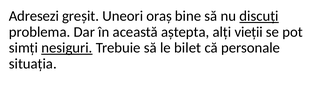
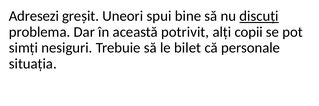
oraș: oraș -> spui
aștepta: aștepta -> potrivit
vieții: vieții -> copii
nesiguri underline: present -> none
